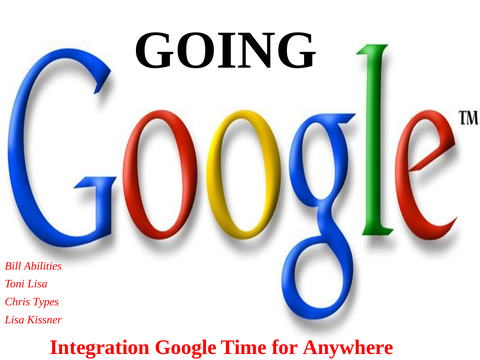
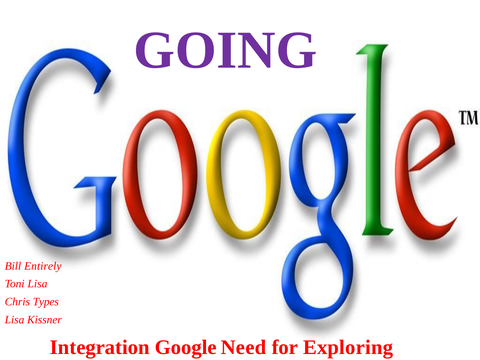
GOING colour: black -> purple
Abilities: Abilities -> Entirely
Time: Time -> Need
Anywhere: Anywhere -> Exploring
